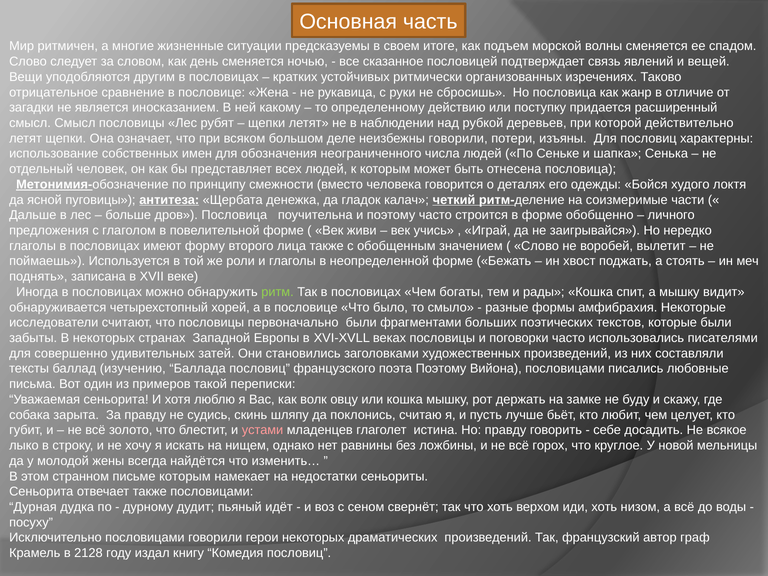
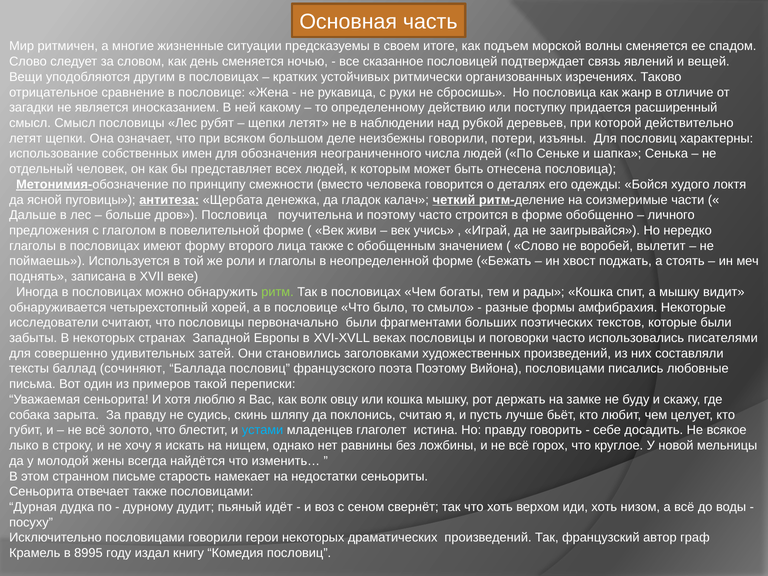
изучению: изучению -> сочиняют
устами colour: pink -> light blue
письме которым: которым -> старость
2128: 2128 -> 8995
